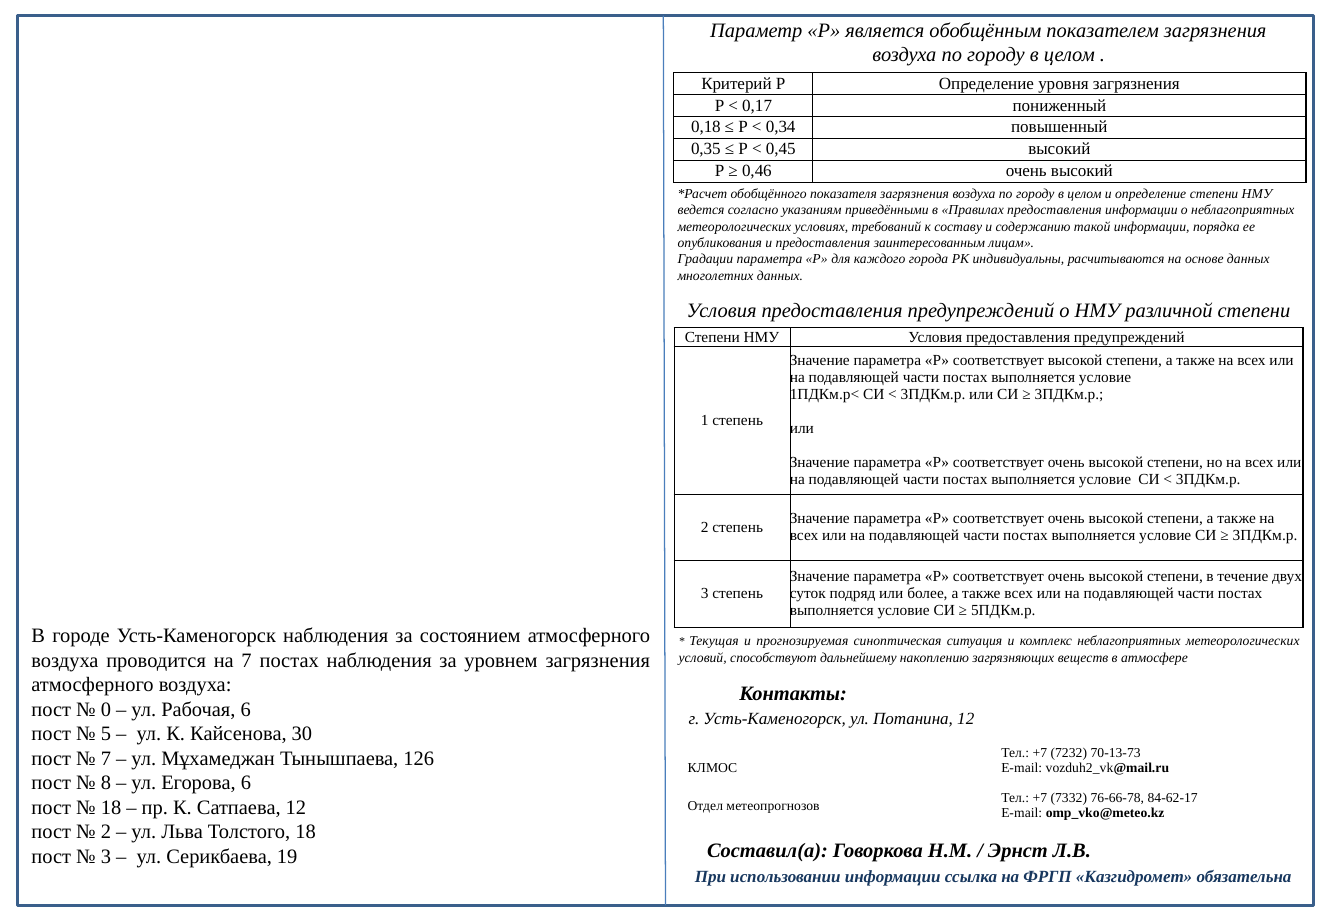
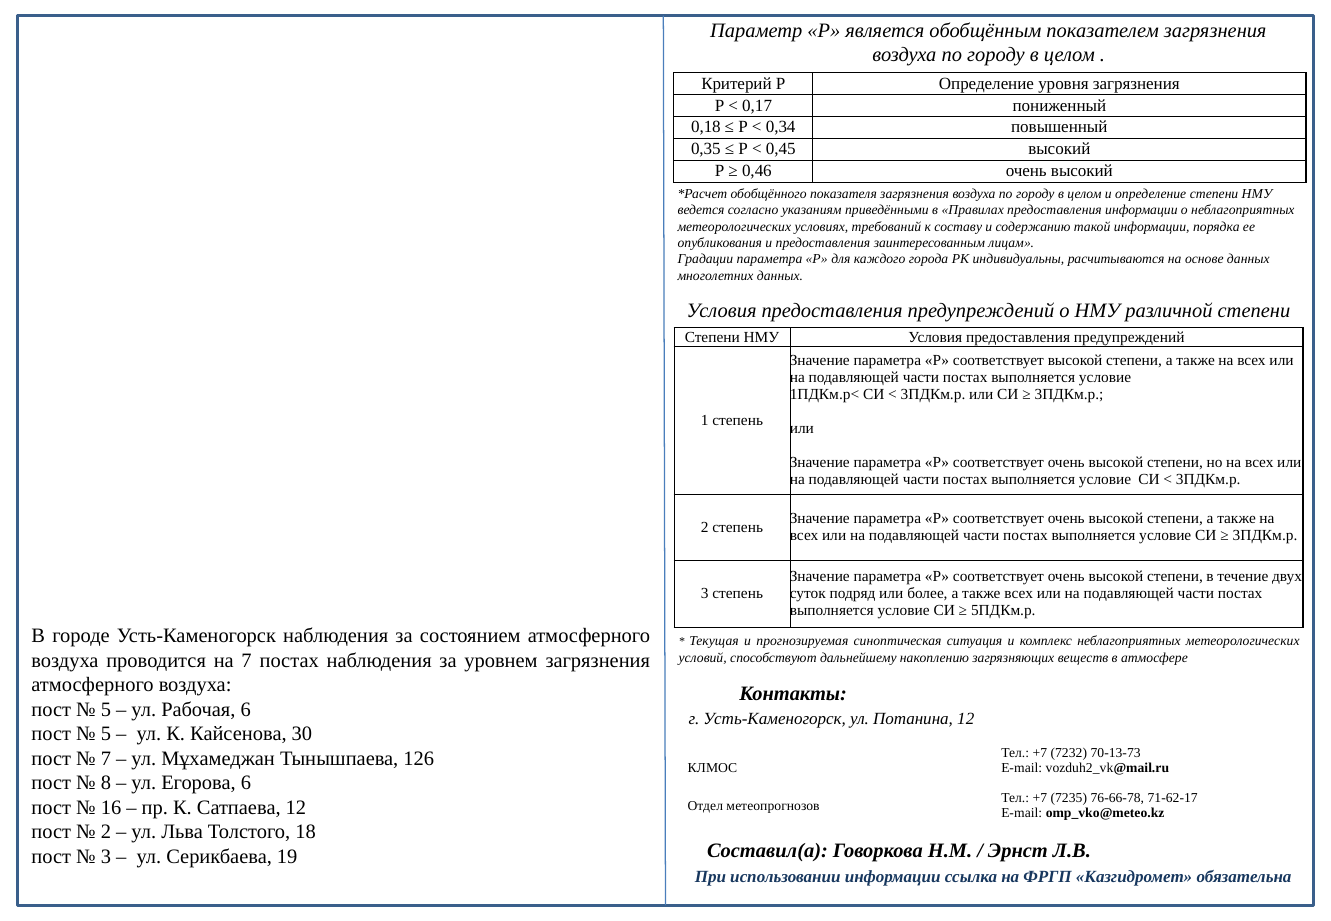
0 at (106, 710): 0 -> 5
7332: 7332 -> 7235
84-62-17: 84-62-17 -> 71-62-17
18 at (111, 808): 18 -> 16
